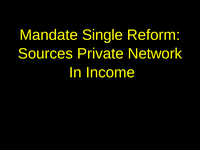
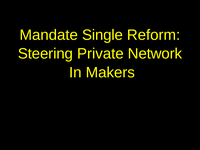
Sources: Sources -> Steering
Income: Income -> Makers
